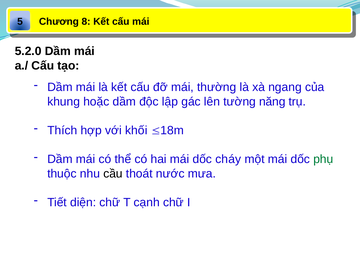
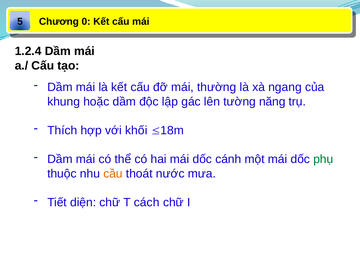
8: 8 -> 0
5.2.0: 5.2.0 -> 1.2.4
cháy: cháy -> cánh
cầu colour: black -> orange
cạnh: cạnh -> cách
